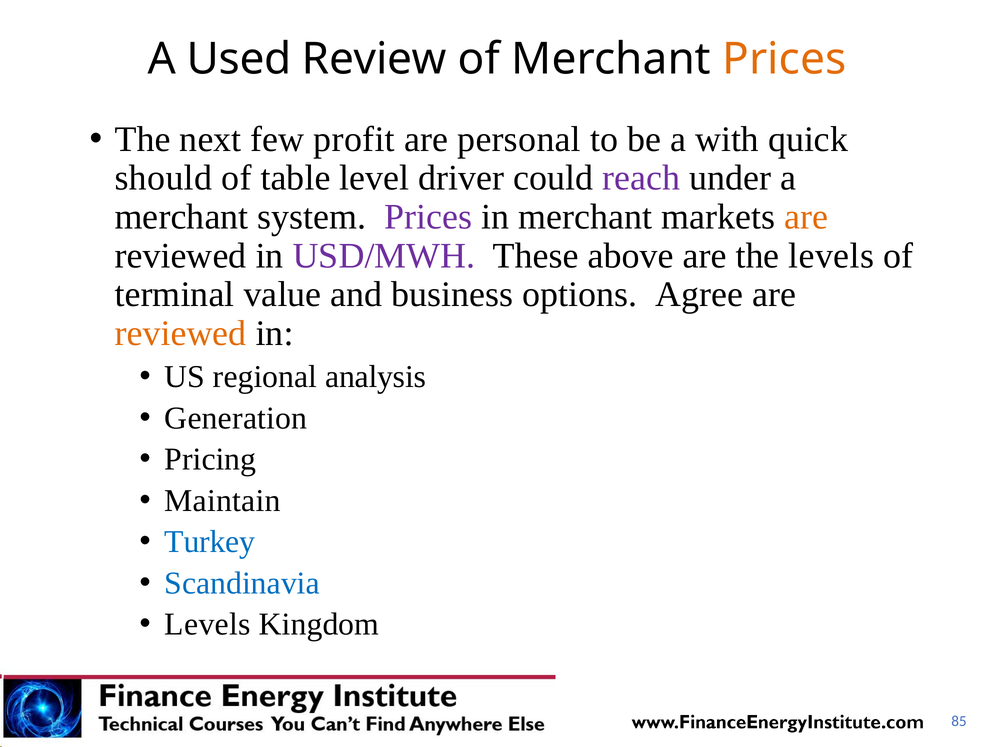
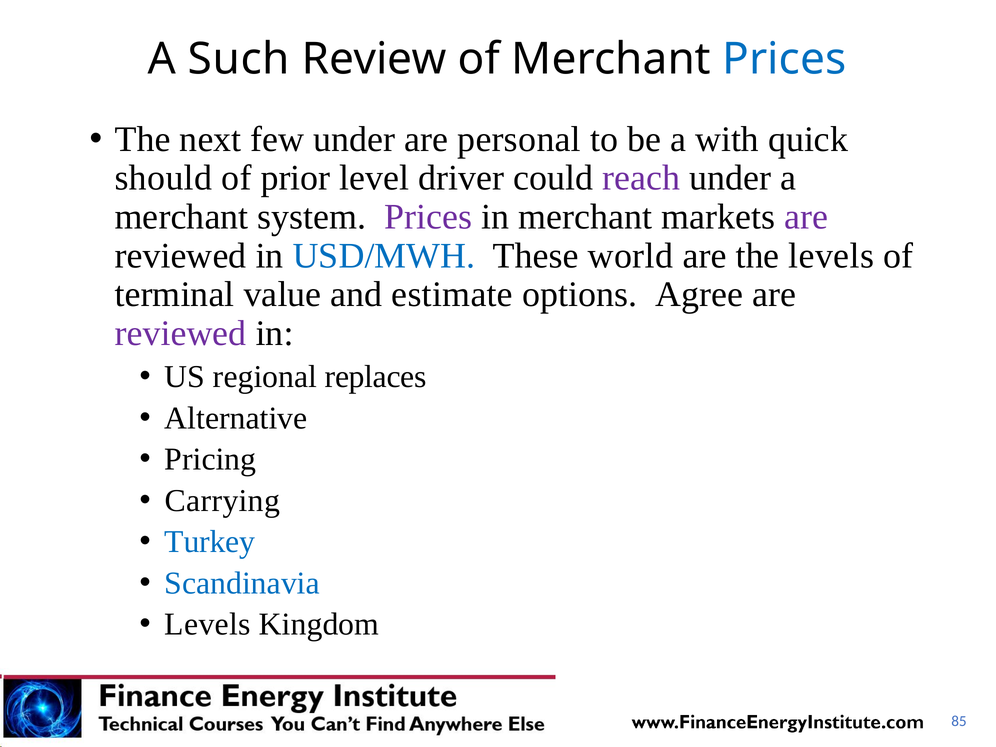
Used: Used -> Such
Prices at (784, 59) colour: orange -> blue
few profit: profit -> under
table: table -> prior
are at (806, 217) colour: orange -> purple
USD/MWH colour: purple -> blue
above: above -> world
business: business -> estimate
reviewed at (181, 333) colour: orange -> purple
analysis: analysis -> replaces
Generation: Generation -> Alternative
Maintain: Maintain -> Carrying
